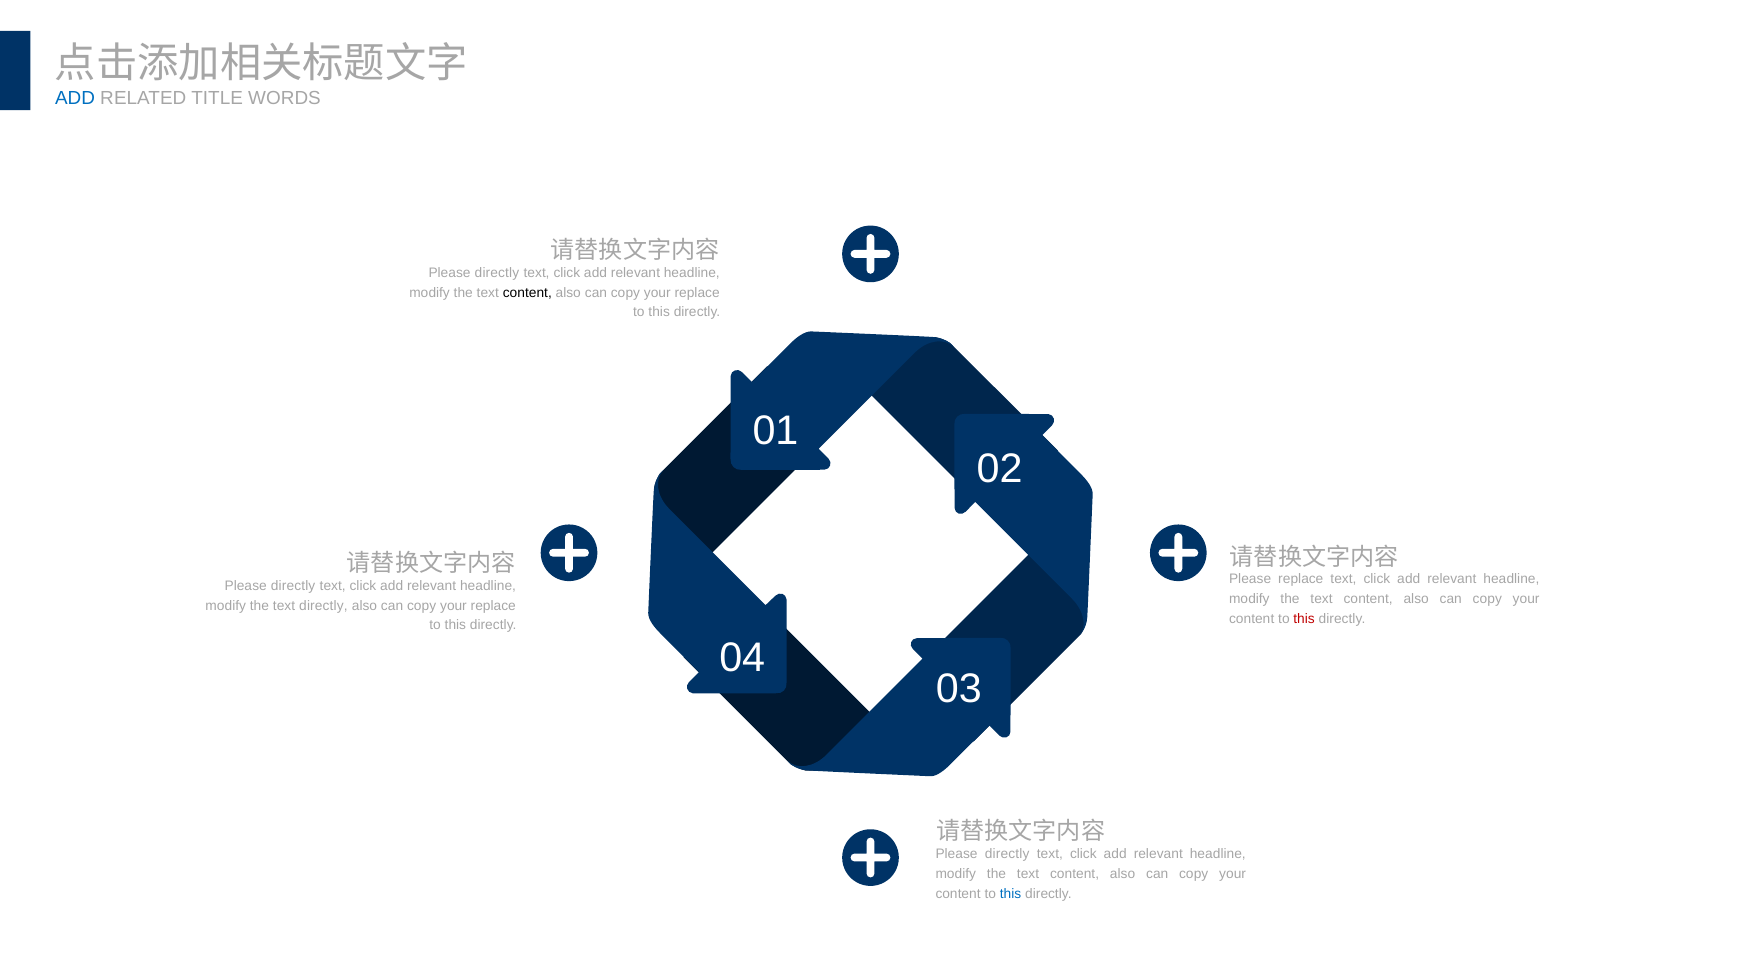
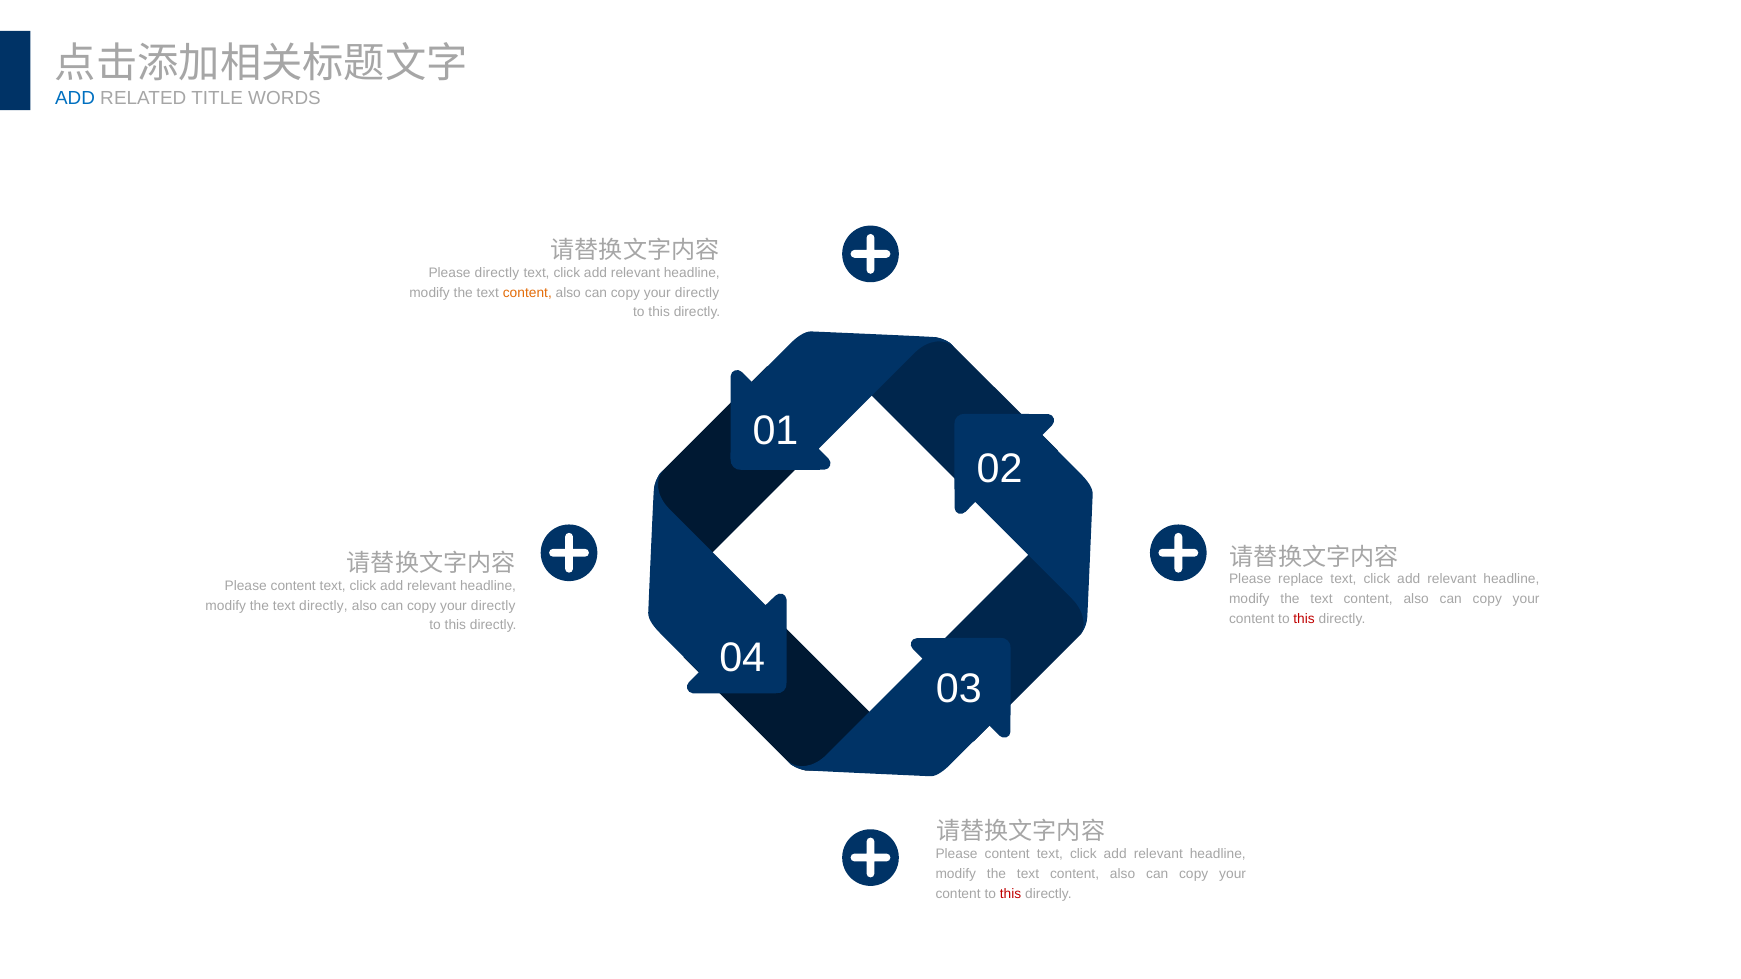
content at (527, 293) colour: black -> orange
replace at (697, 293): replace -> directly
directly at (293, 586): directly -> content
replace at (493, 606): replace -> directly
directly at (1007, 854): directly -> content
this at (1011, 894) colour: blue -> red
